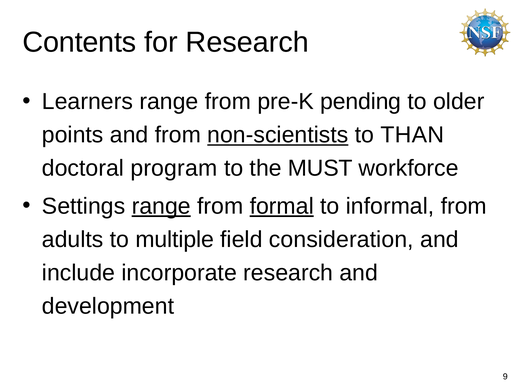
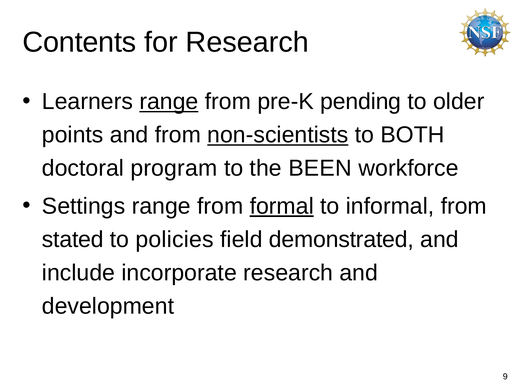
range at (169, 101) underline: none -> present
THAN: THAN -> BOTH
MUST: MUST -> BEEN
range at (161, 206) underline: present -> none
adults: adults -> stated
multiple: multiple -> policies
consideration: consideration -> demonstrated
